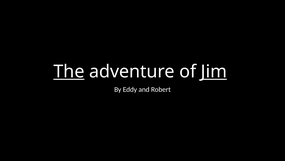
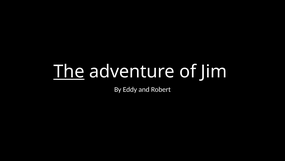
Jim underline: present -> none
